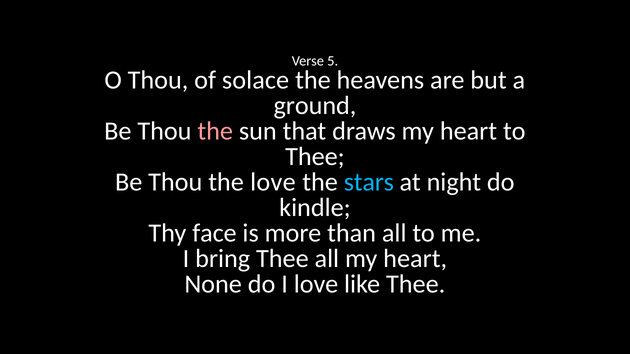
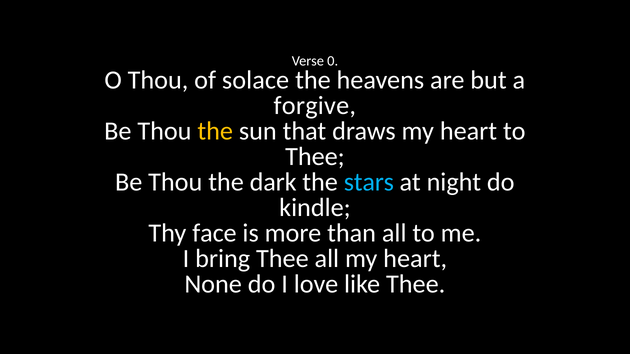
5: 5 -> 0
ground: ground -> forgive
the at (215, 131) colour: pink -> yellow
the love: love -> dark
